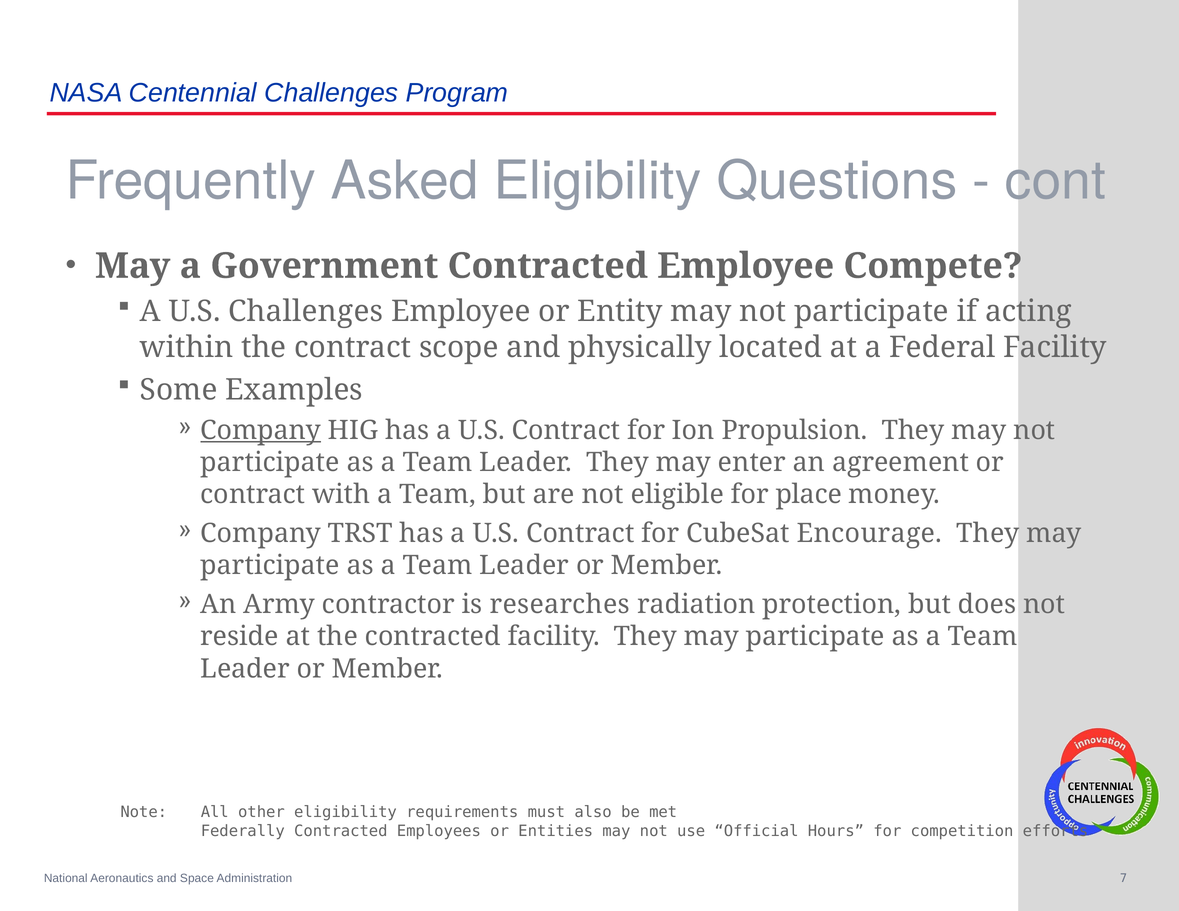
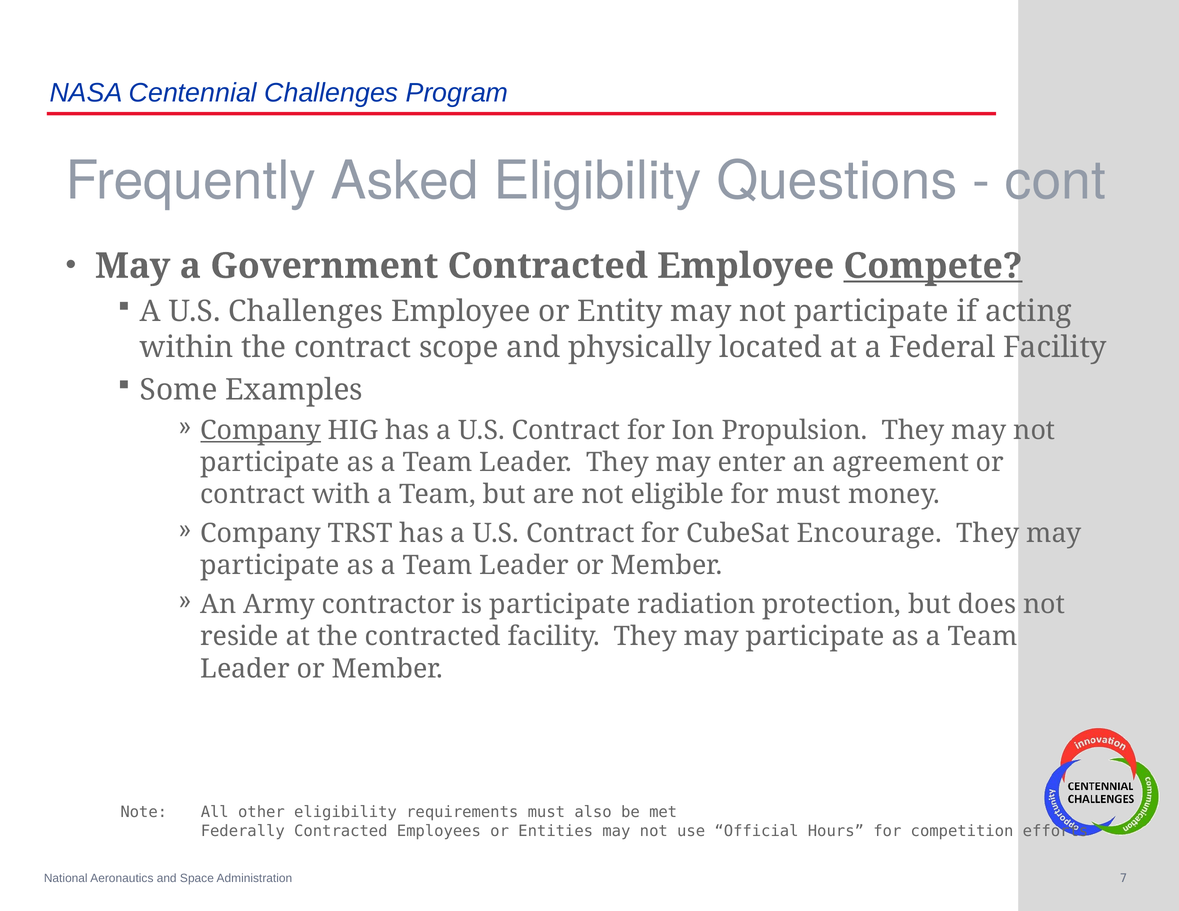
Compete underline: none -> present
for place: place -> must
is researches: researches -> participate
